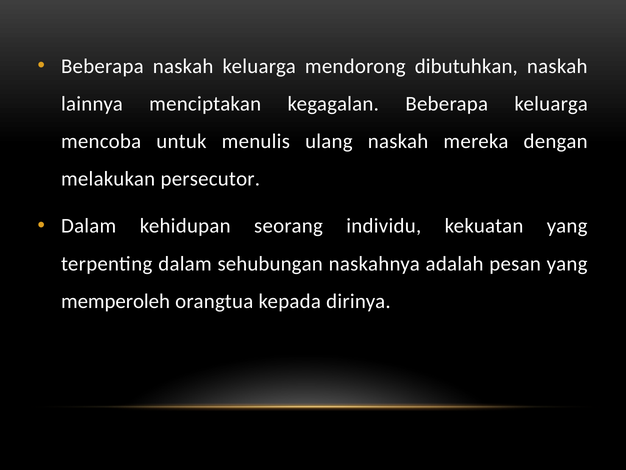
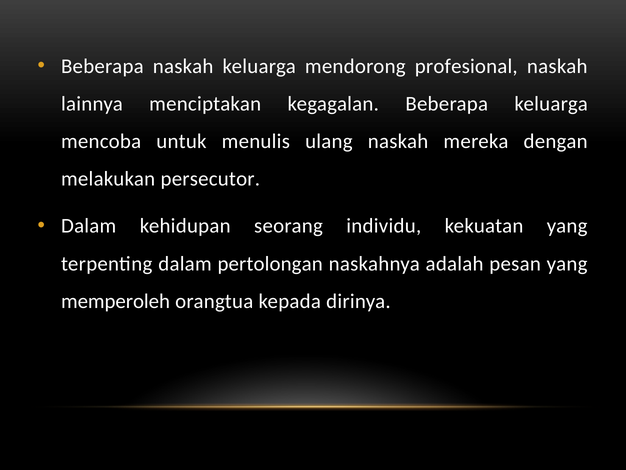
dibutuhkan: dibutuhkan -> profesional
sehubungan: sehubungan -> pertolongan
